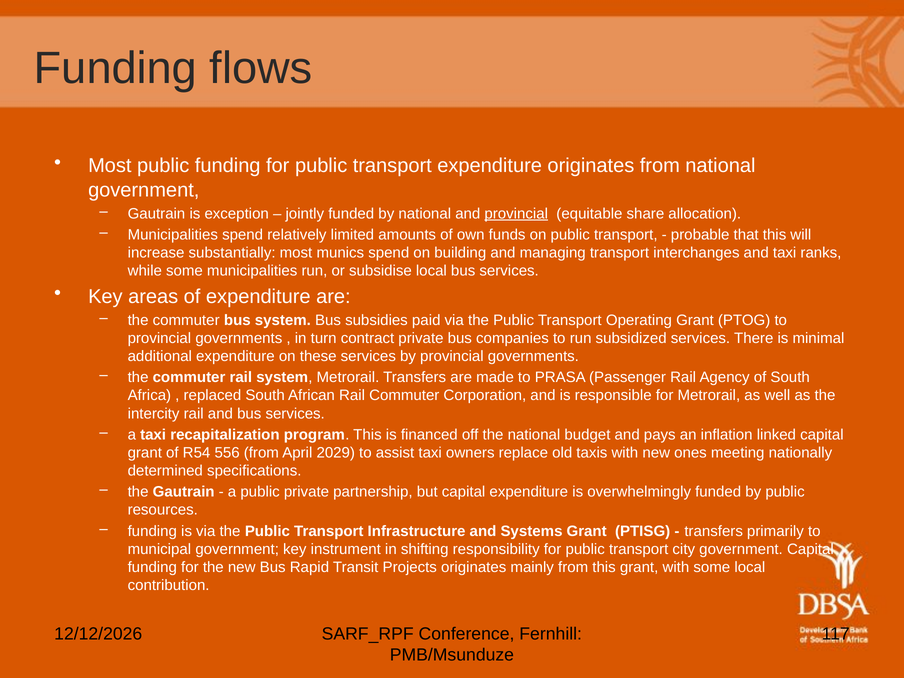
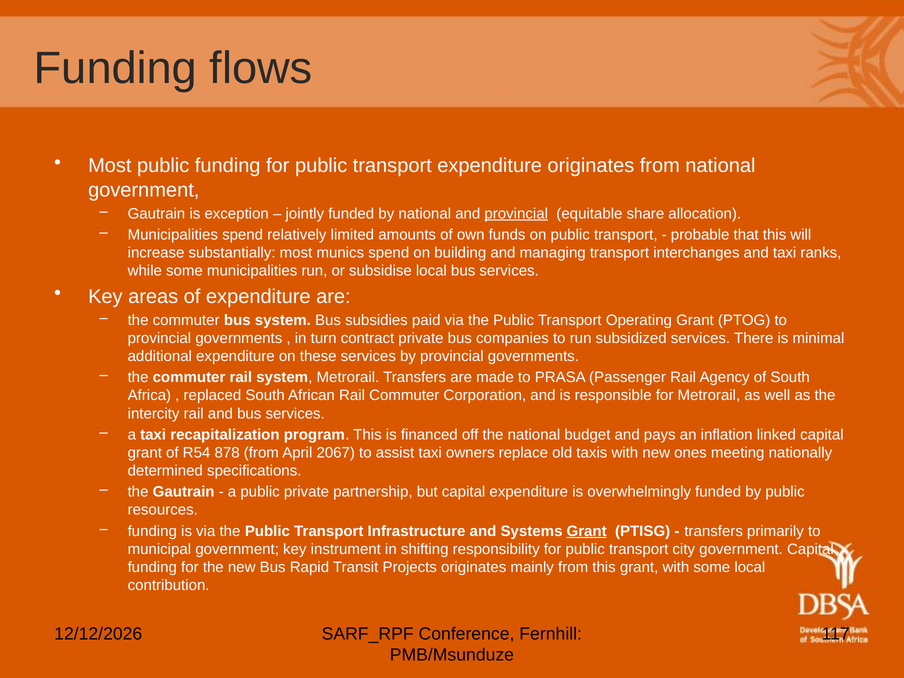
556: 556 -> 878
2029: 2029 -> 2067
Grant at (587, 531) underline: none -> present
